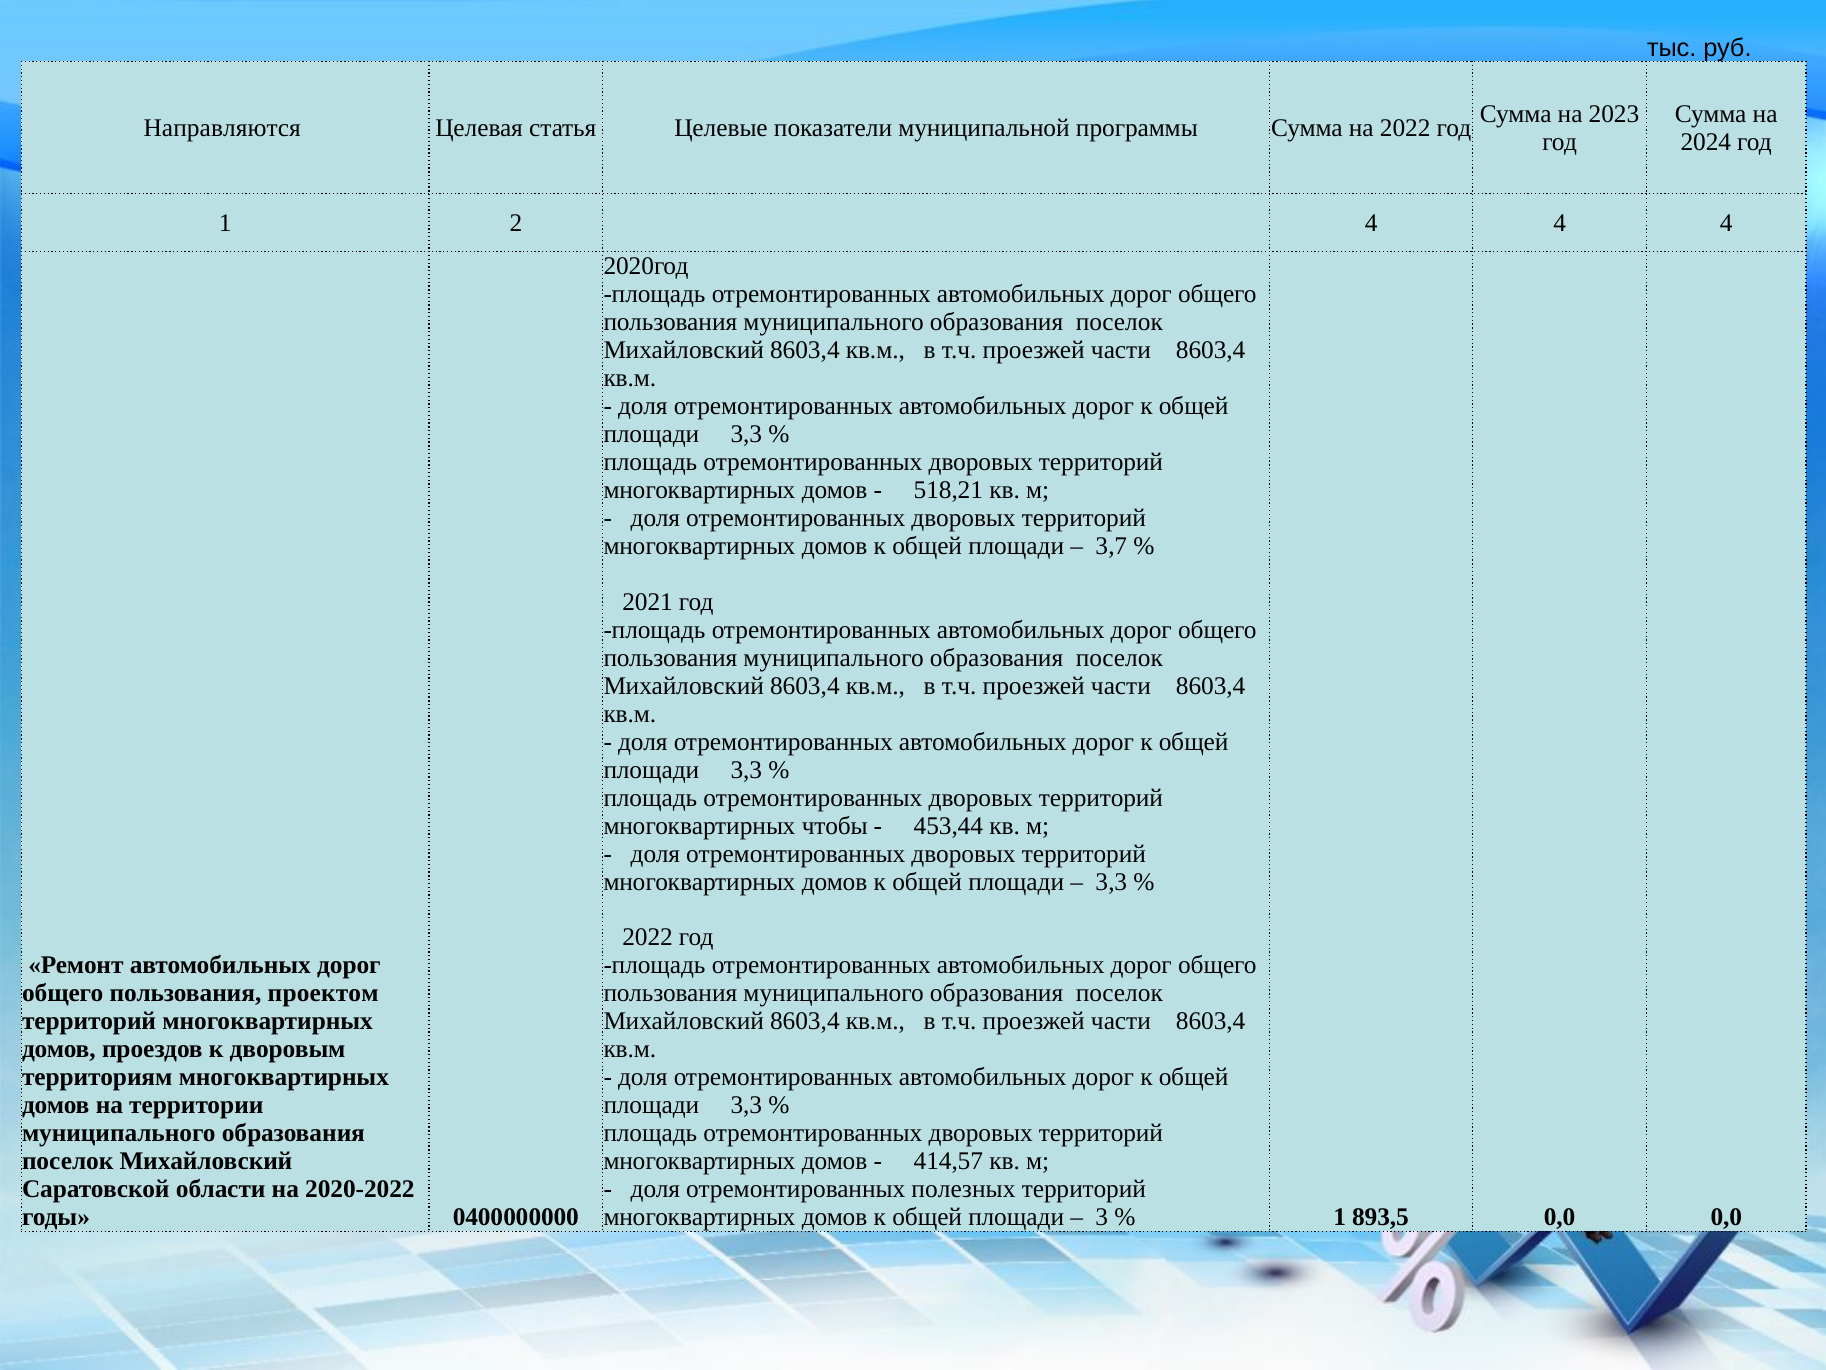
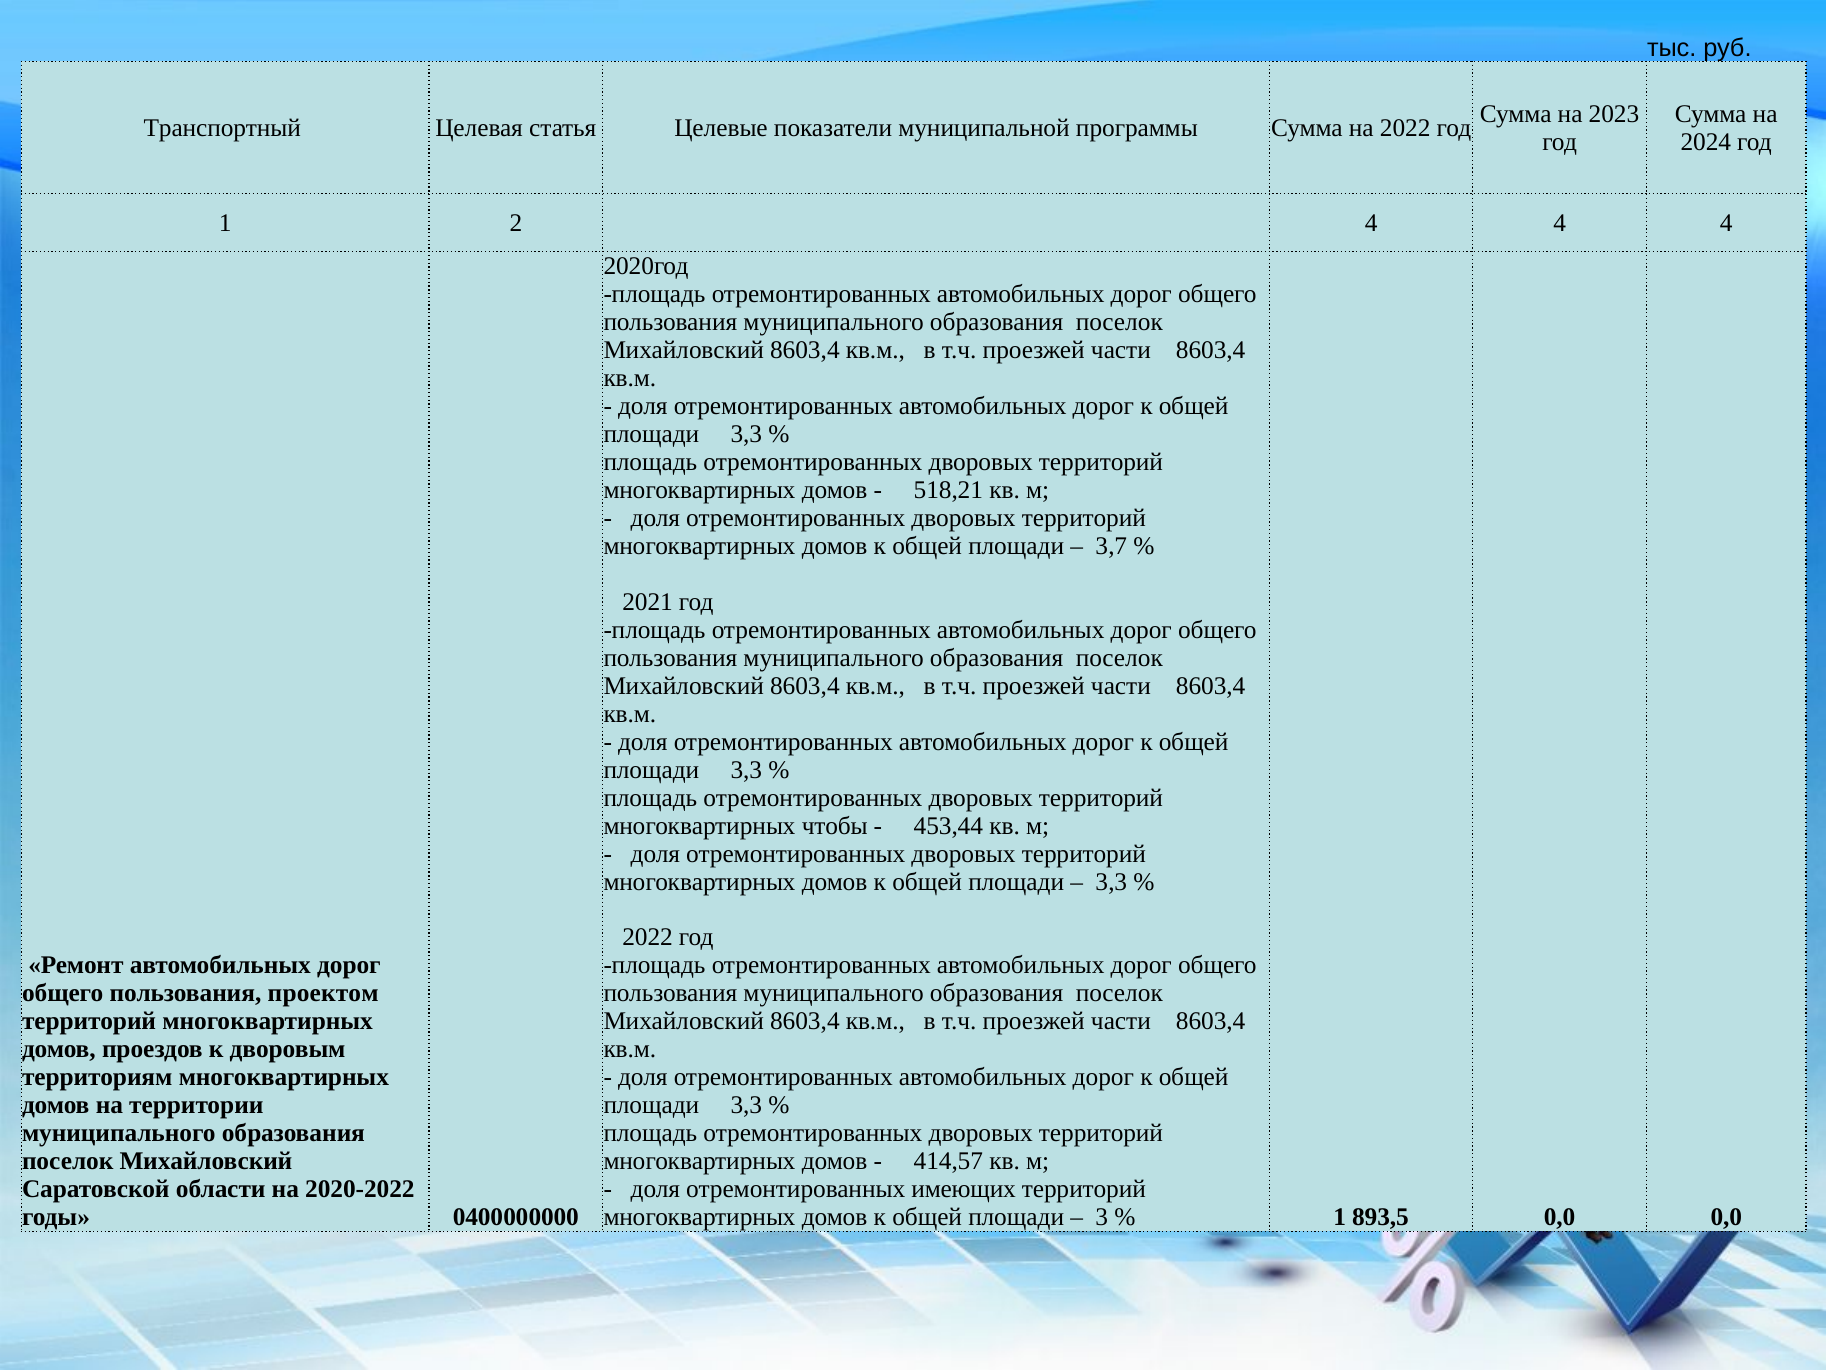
Направляются: Направляются -> Транспортный
полезных: полезных -> имеющих
